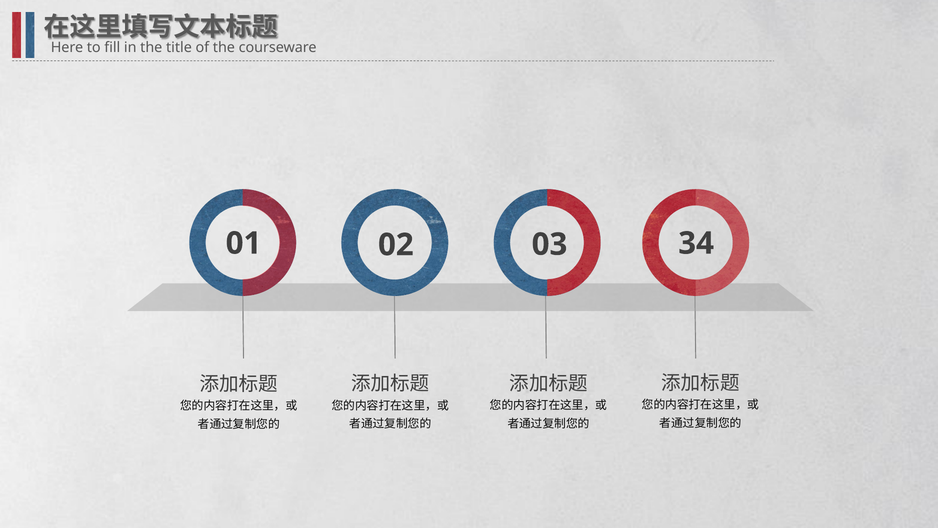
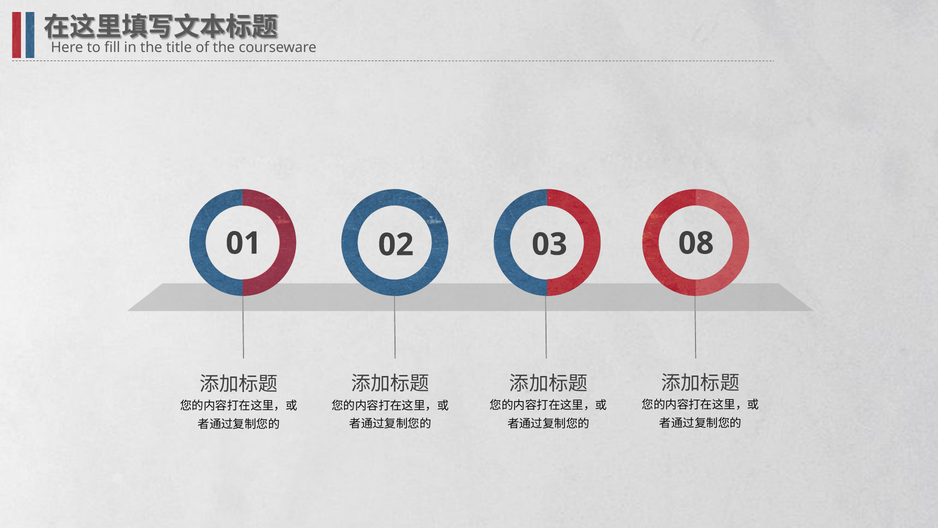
34: 34 -> 08
